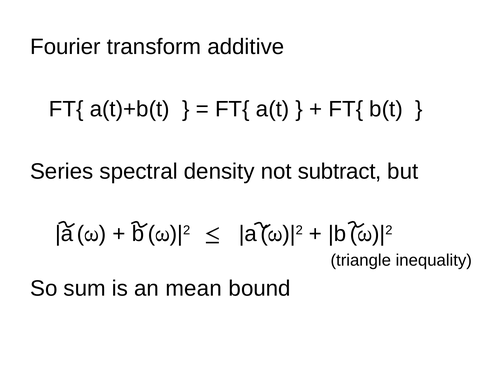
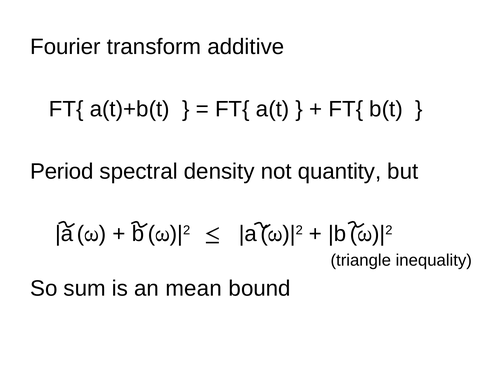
Series: Series -> Period
subtract: subtract -> quantity
